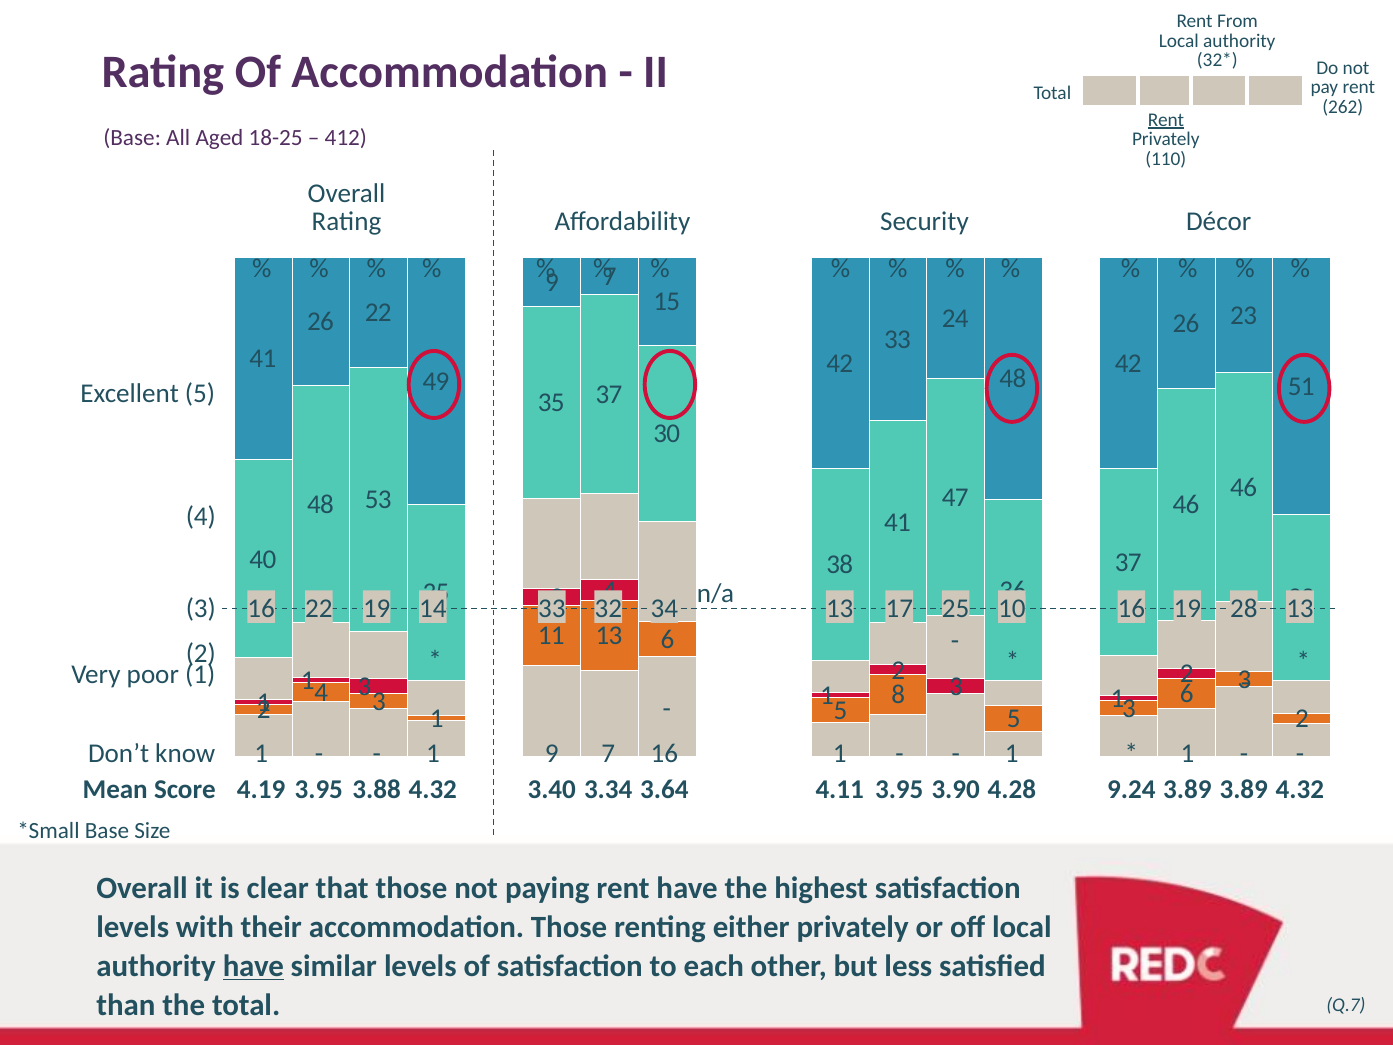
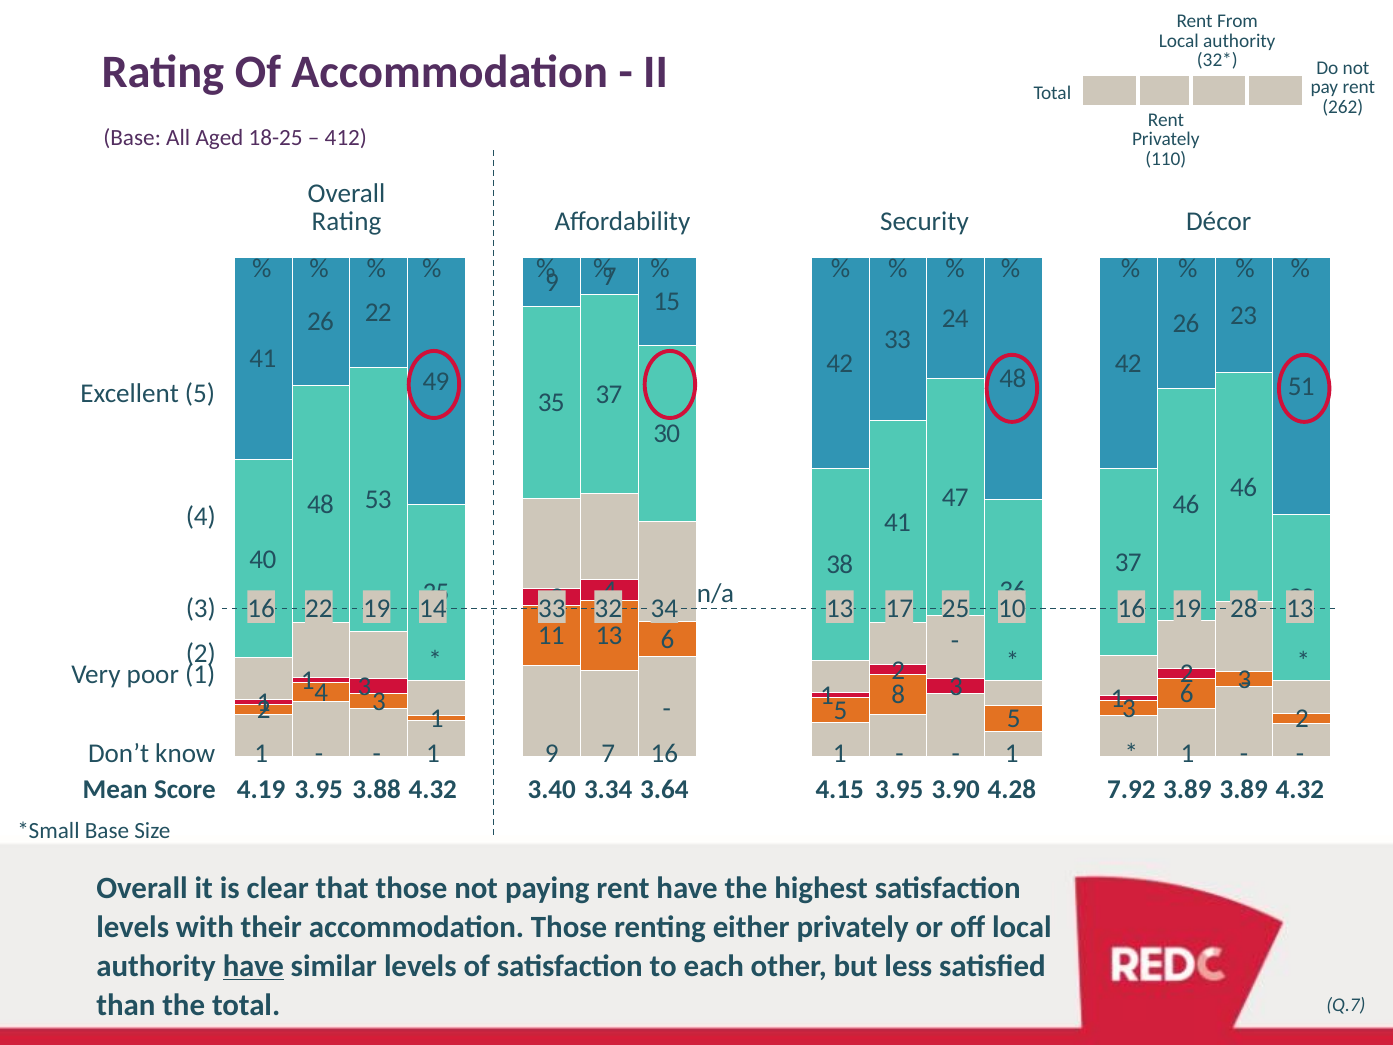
Rent at (1166, 120) underline: present -> none
4.11: 4.11 -> 4.15
9.24: 9.24 -> 7.92
